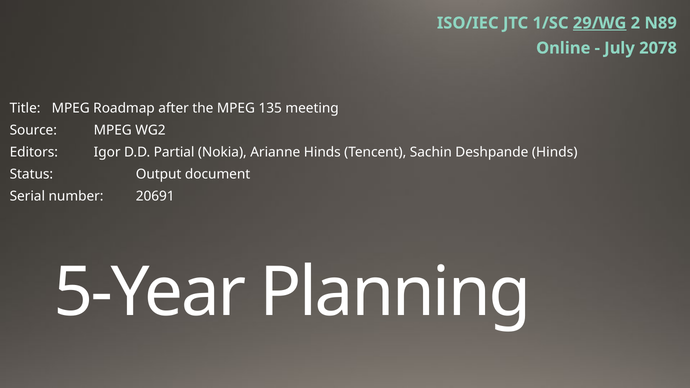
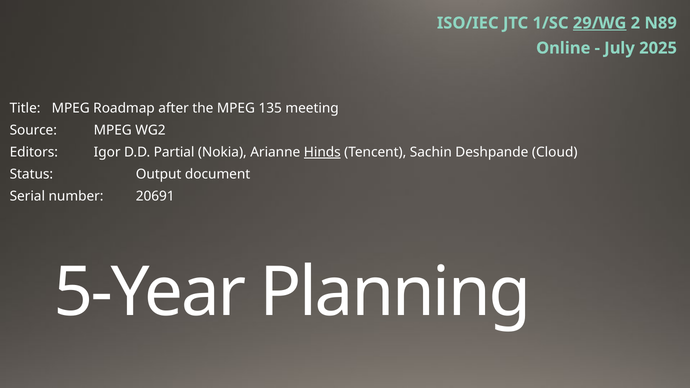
2078: 2078 -> 2025
Hinds at (322, 152) underline: none -> present
Deshpande Hinds: Hinds -> Cloud
